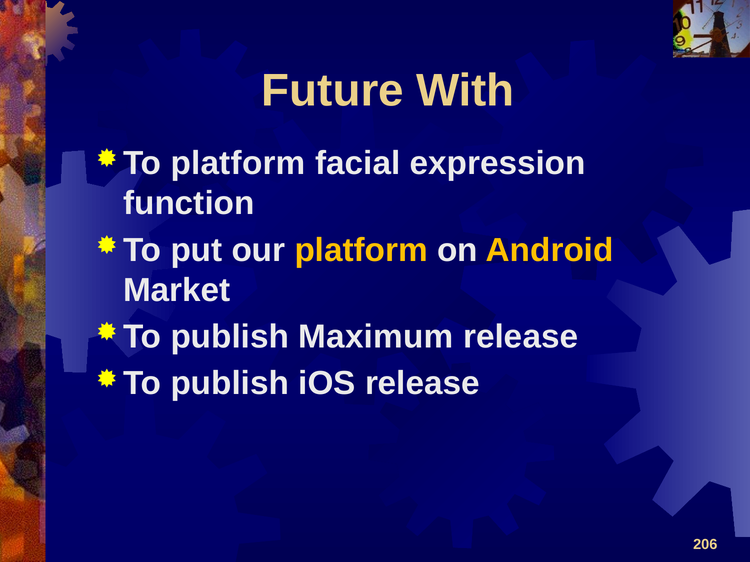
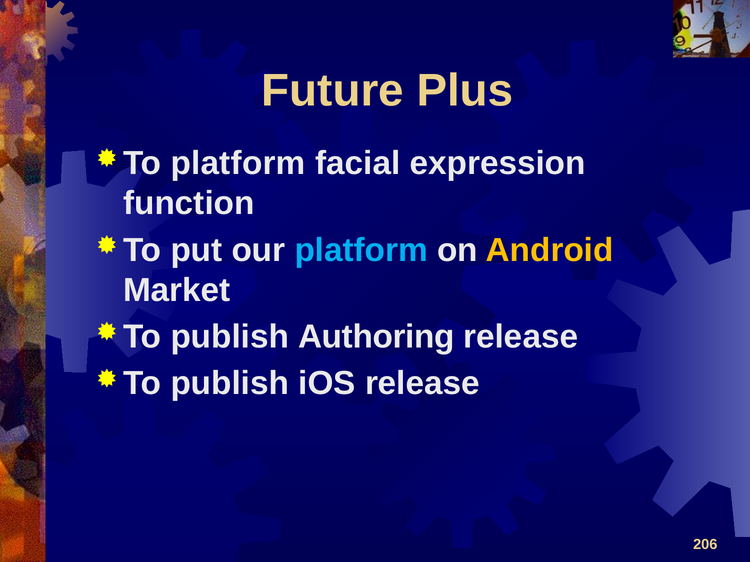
With: With -> Plus
platform at (361, 250) colour: yellow -> light blue
Maximum: Maximum -> Authoring
